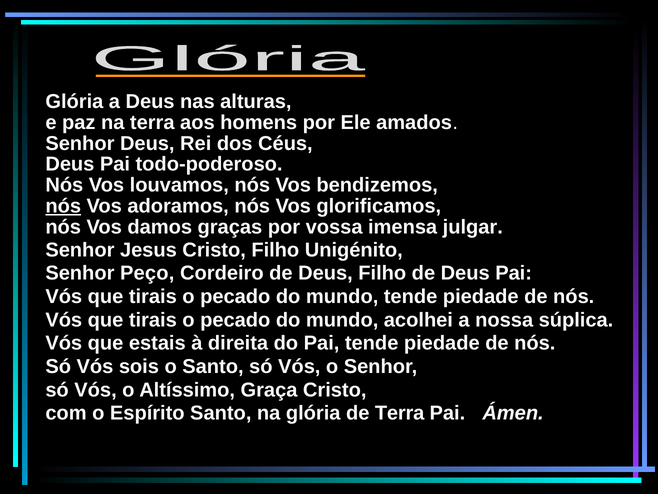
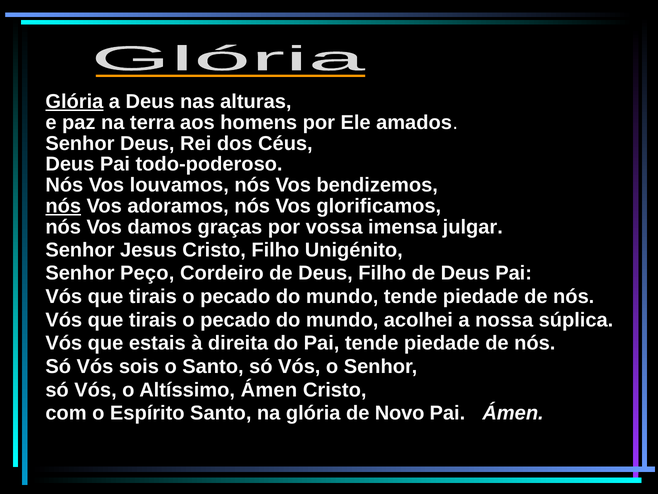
Glória at (74, 101) underline: none -> present
Altíssimo Graça: Graça -> Ámen
de Terra: Terra -> Novo
